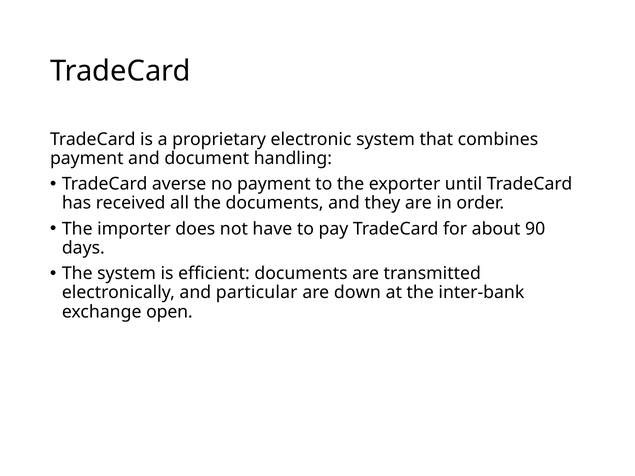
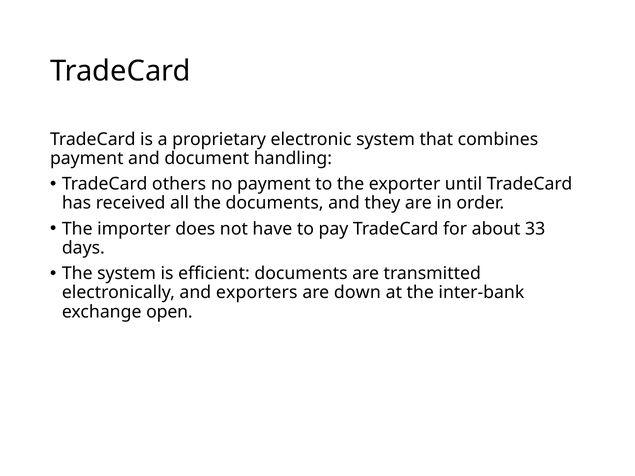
averse: averse -> others
90: 90 -> 33
particular: particular -> exporters
